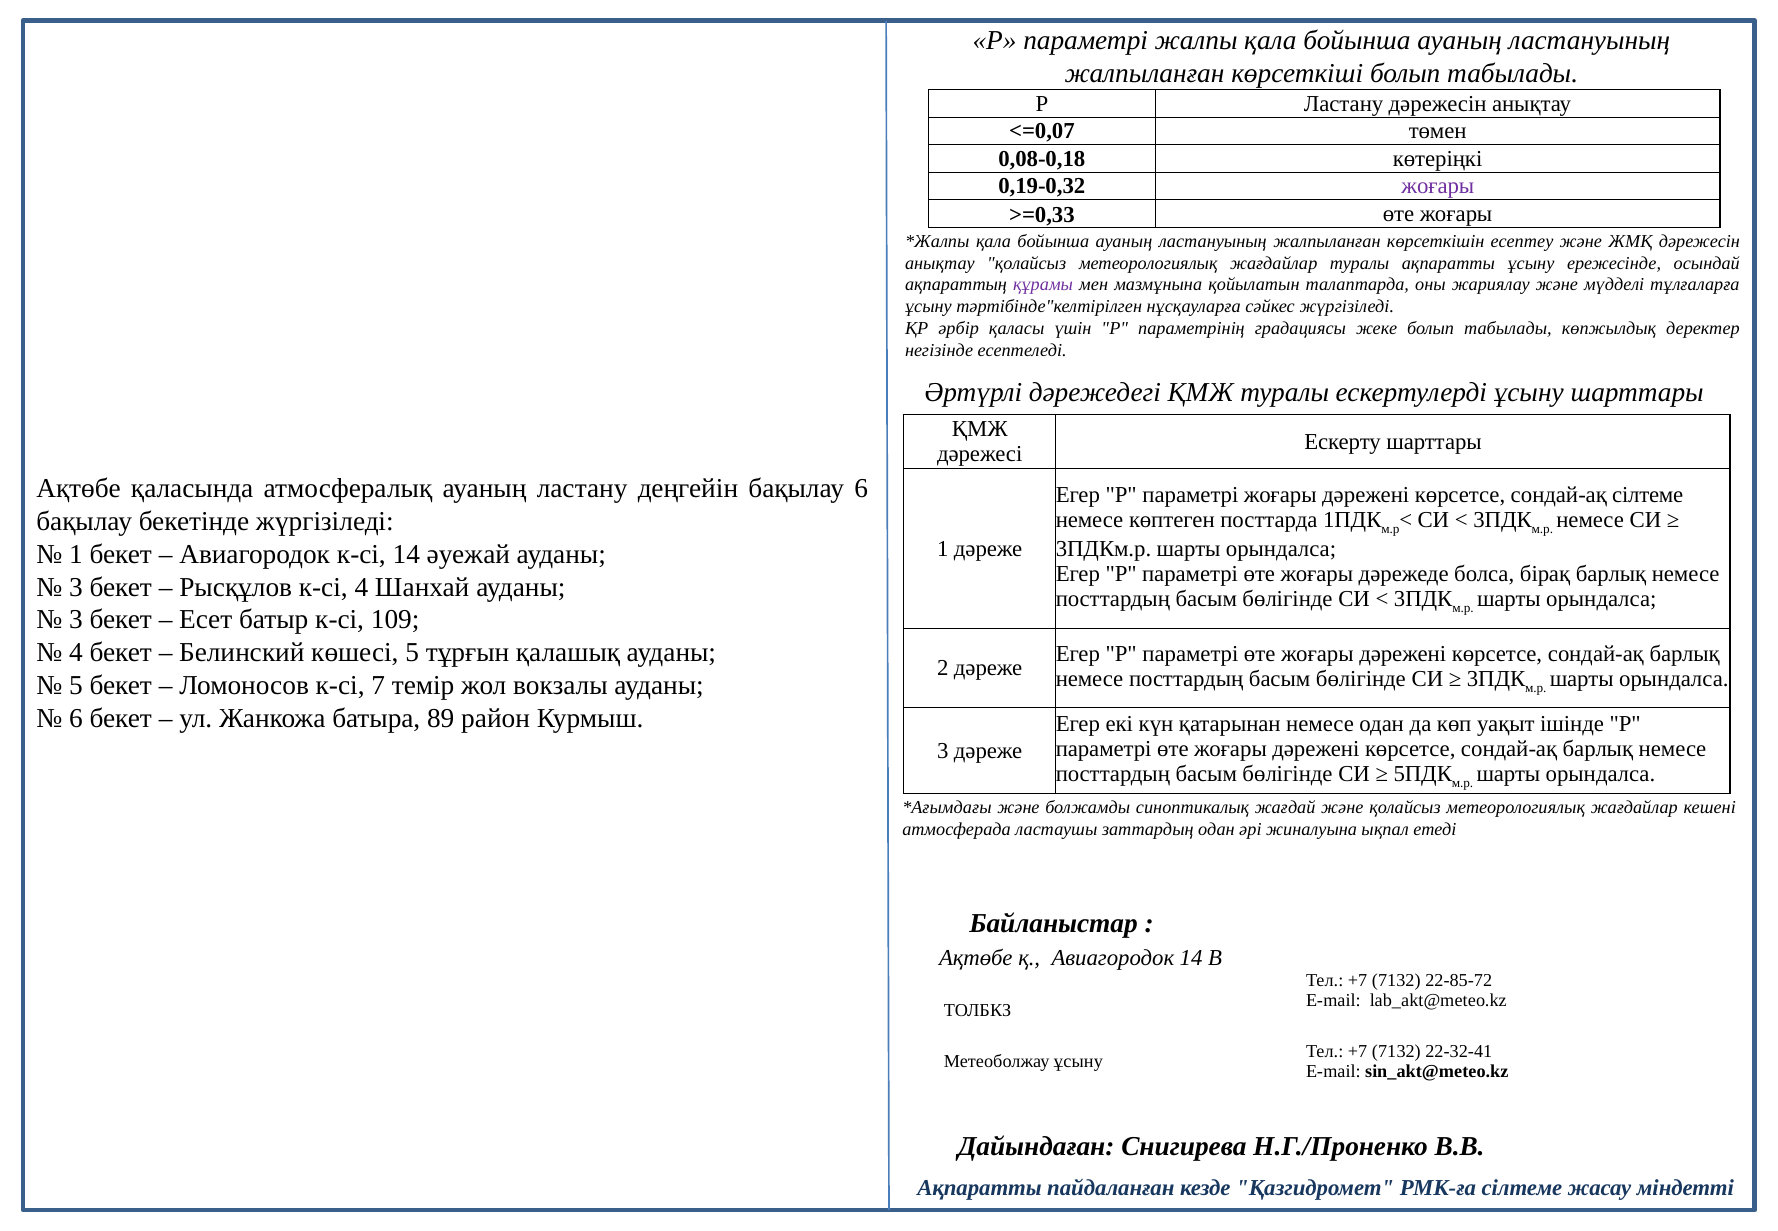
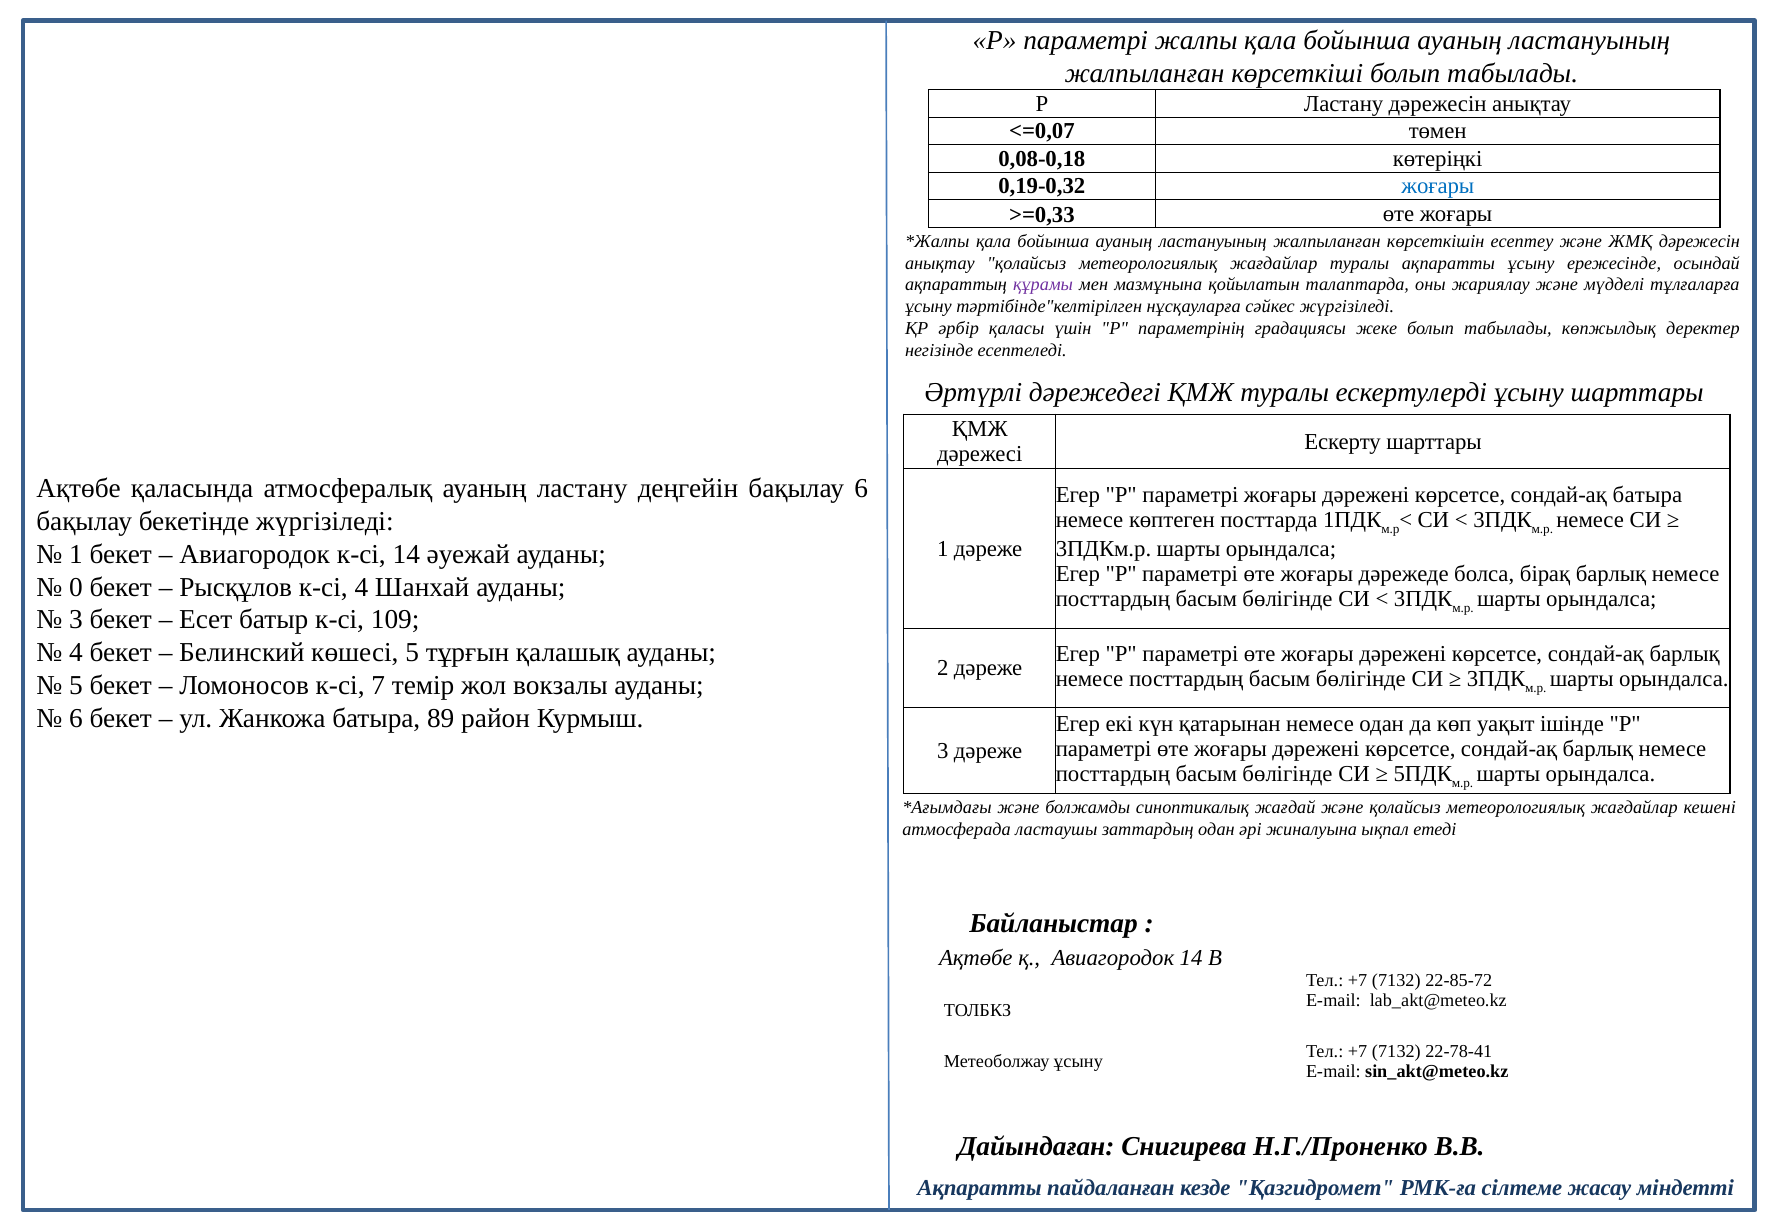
жоғары at (1438, 186) colour: purple -> blue
сондай-ақ сілтеме: сілтеме -> батыра
3 at (76, 587): 3 -> 0
22-32-41: 22-32-41 -> 22-78-41
